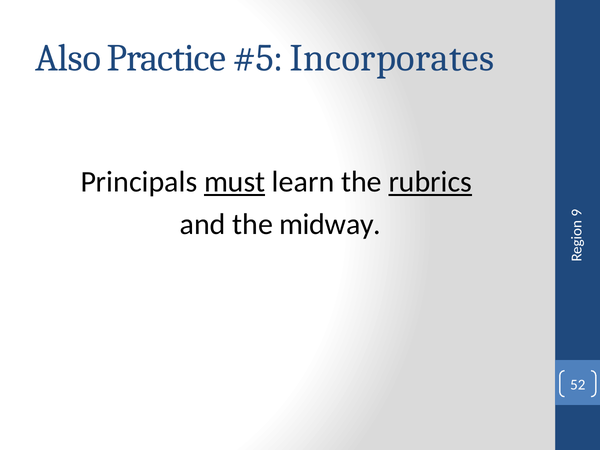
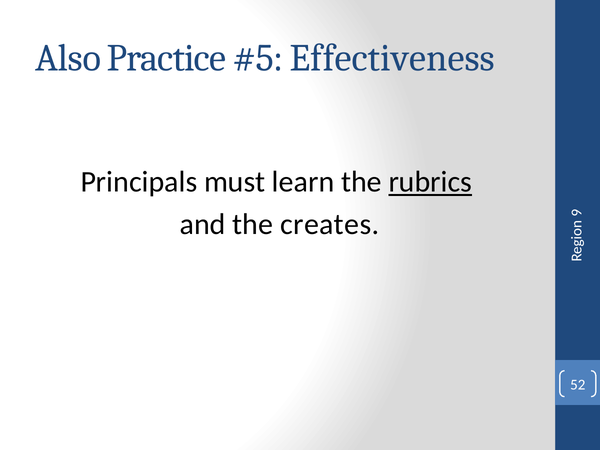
Incorporates: Incorporates -> Effectiveness
must underline: present -> none
midway: midway -> creates
